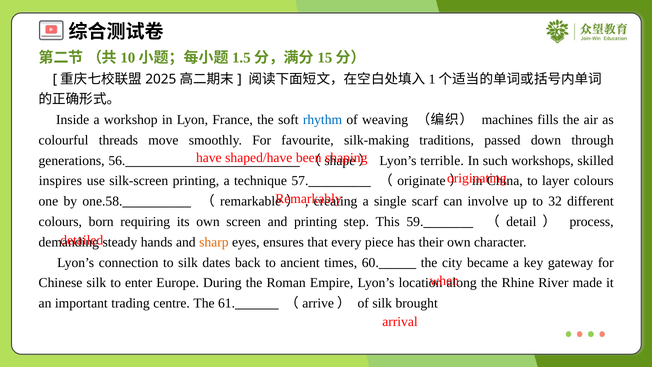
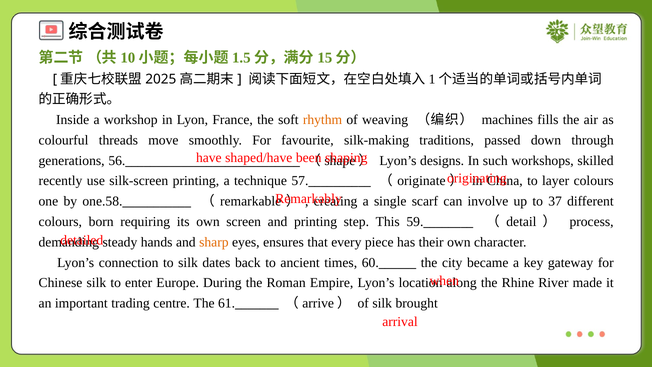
rhythm colour: blue -> orange
terrible: terrible -> designs
inspires: inspires -> recently
32: 32 -> 37
